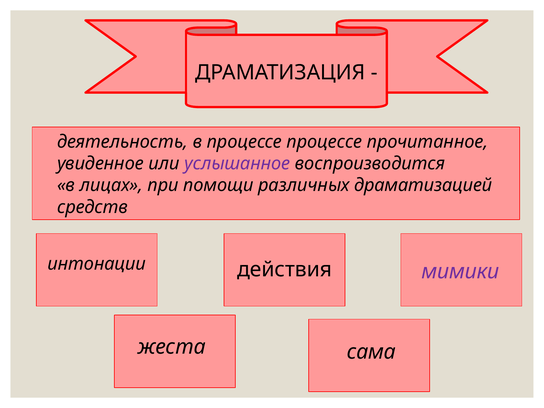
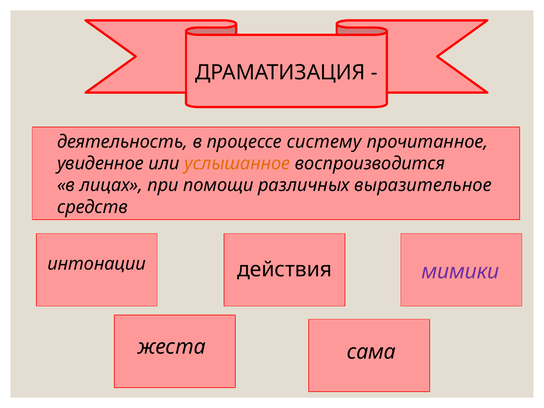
процессе процессе: процессе -> систему
услышанное colour: purple -> orange
драматизацией: драматизацией -> выразительное
